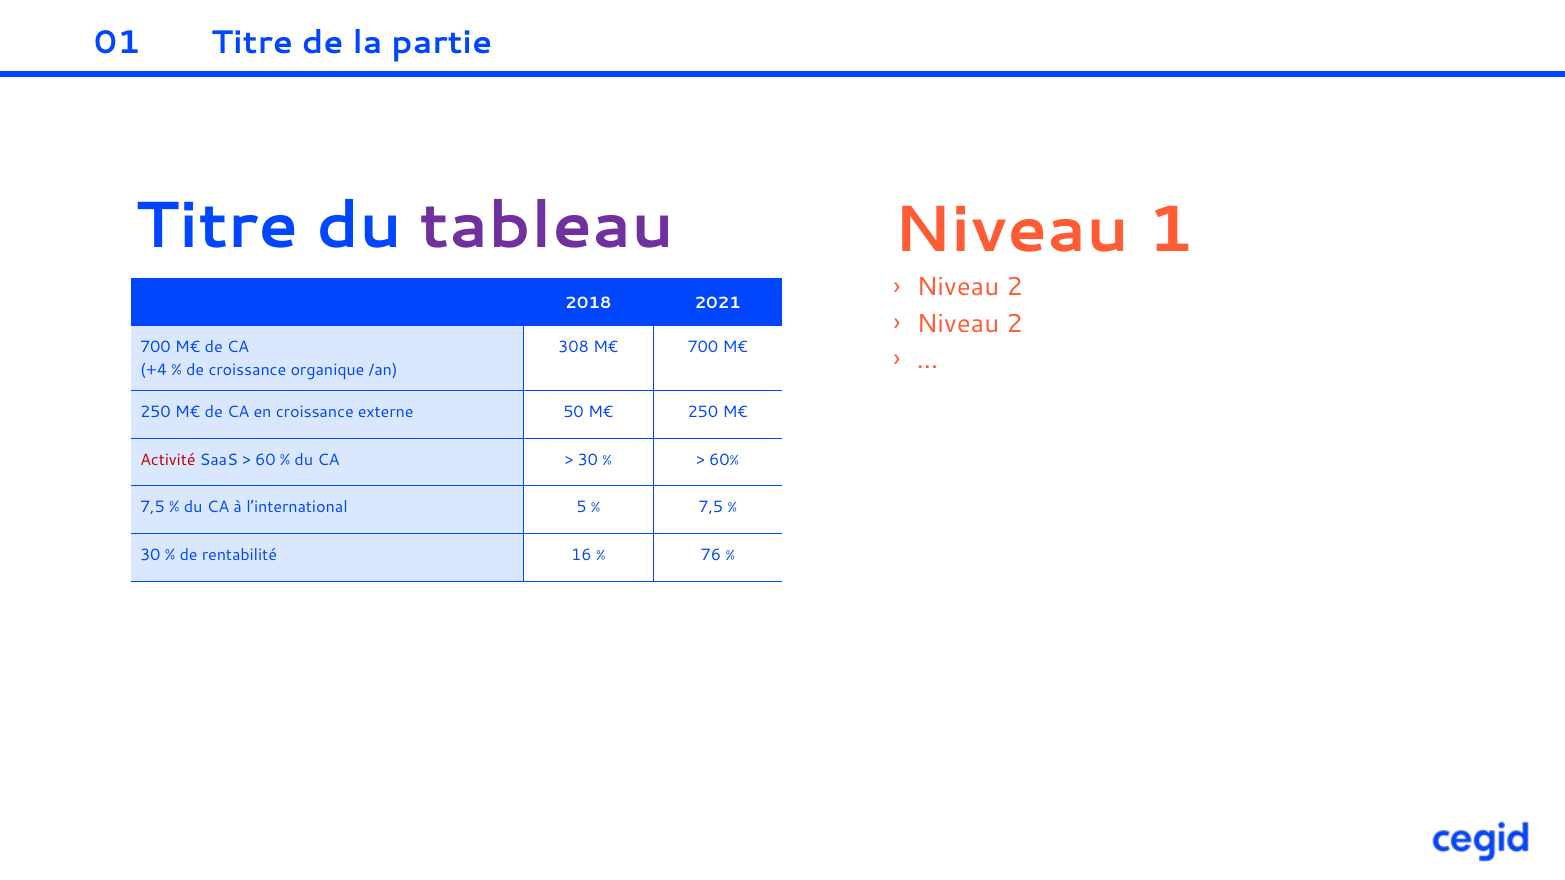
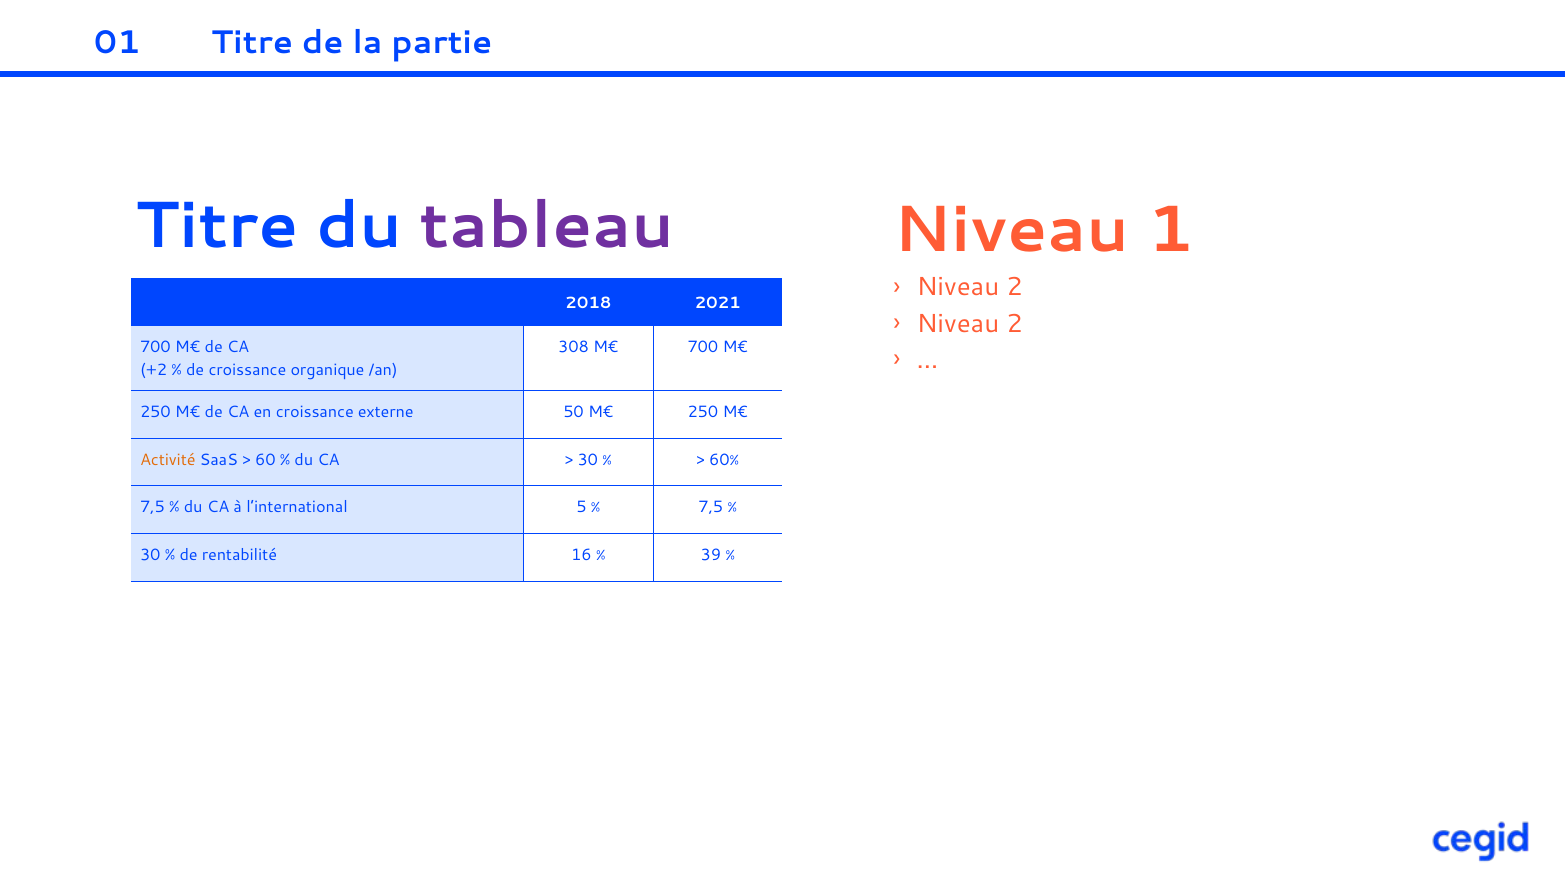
+4: +4 -> +2
Activité colour: red -> orange
76: 76 -> 39
